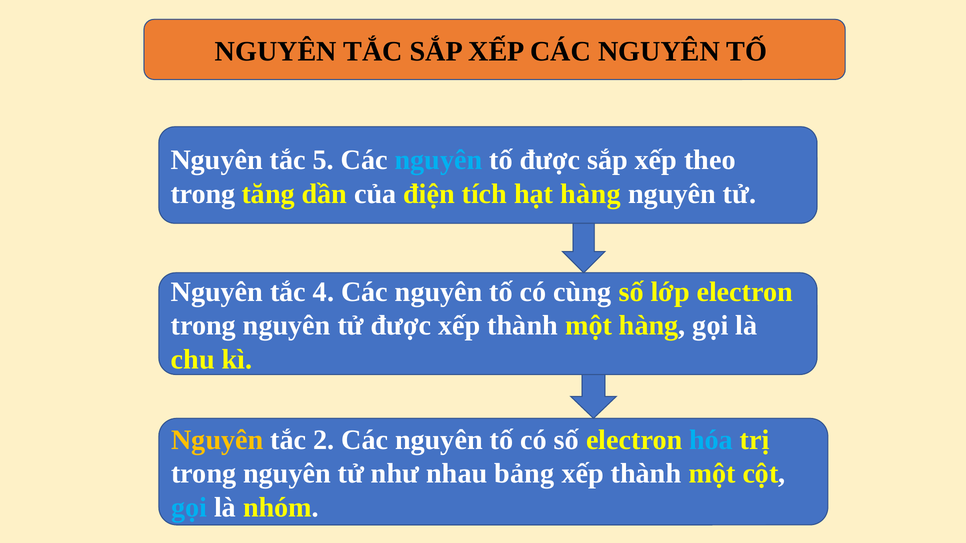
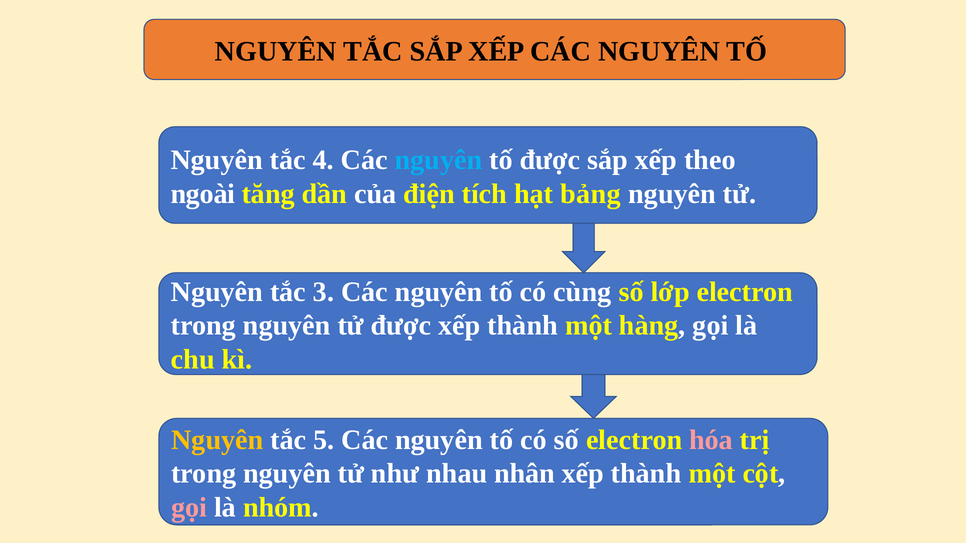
5: 5 -> 4
trong at (203, 194): trong -> ngoài
hạt hàng: hàng -> bảng
4: 4 -> 3
2: 2 -> 5
hóa colour: light blue -> pink
bảng: bảng -> nhân
gọi at (189, 508) colour: light blue -> pink
